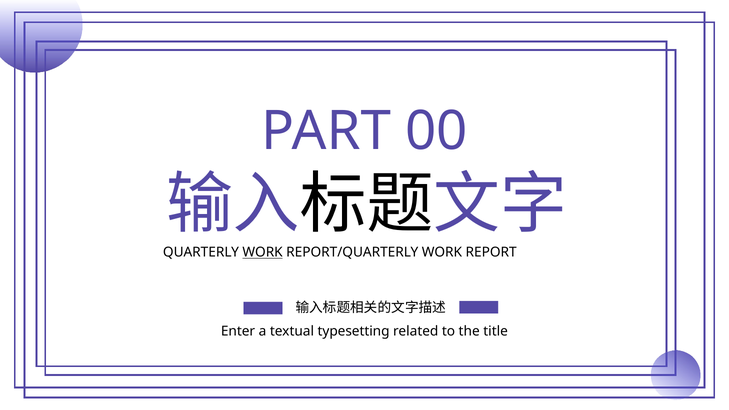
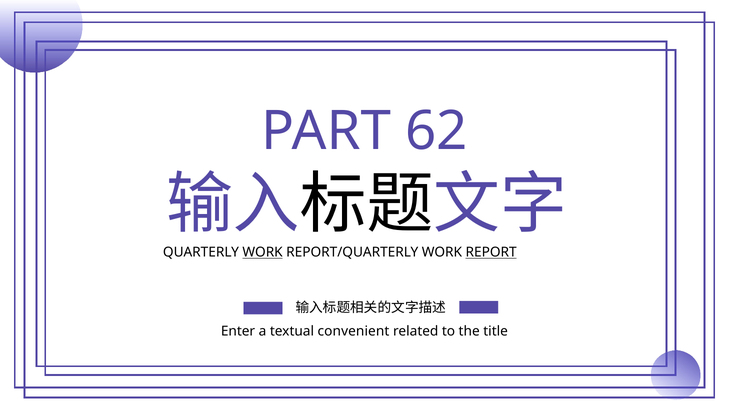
00: 00 -> 62
REPORT underline: none -> present
typesetting: typesetting -> convenient
